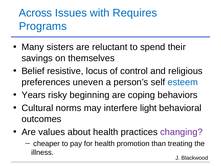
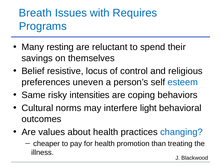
Across: Across -> Breath
sisters: sisters -> resting
Years: Years -> Same
beginning: beginning -> intensities
changing colour: purple -> blue
